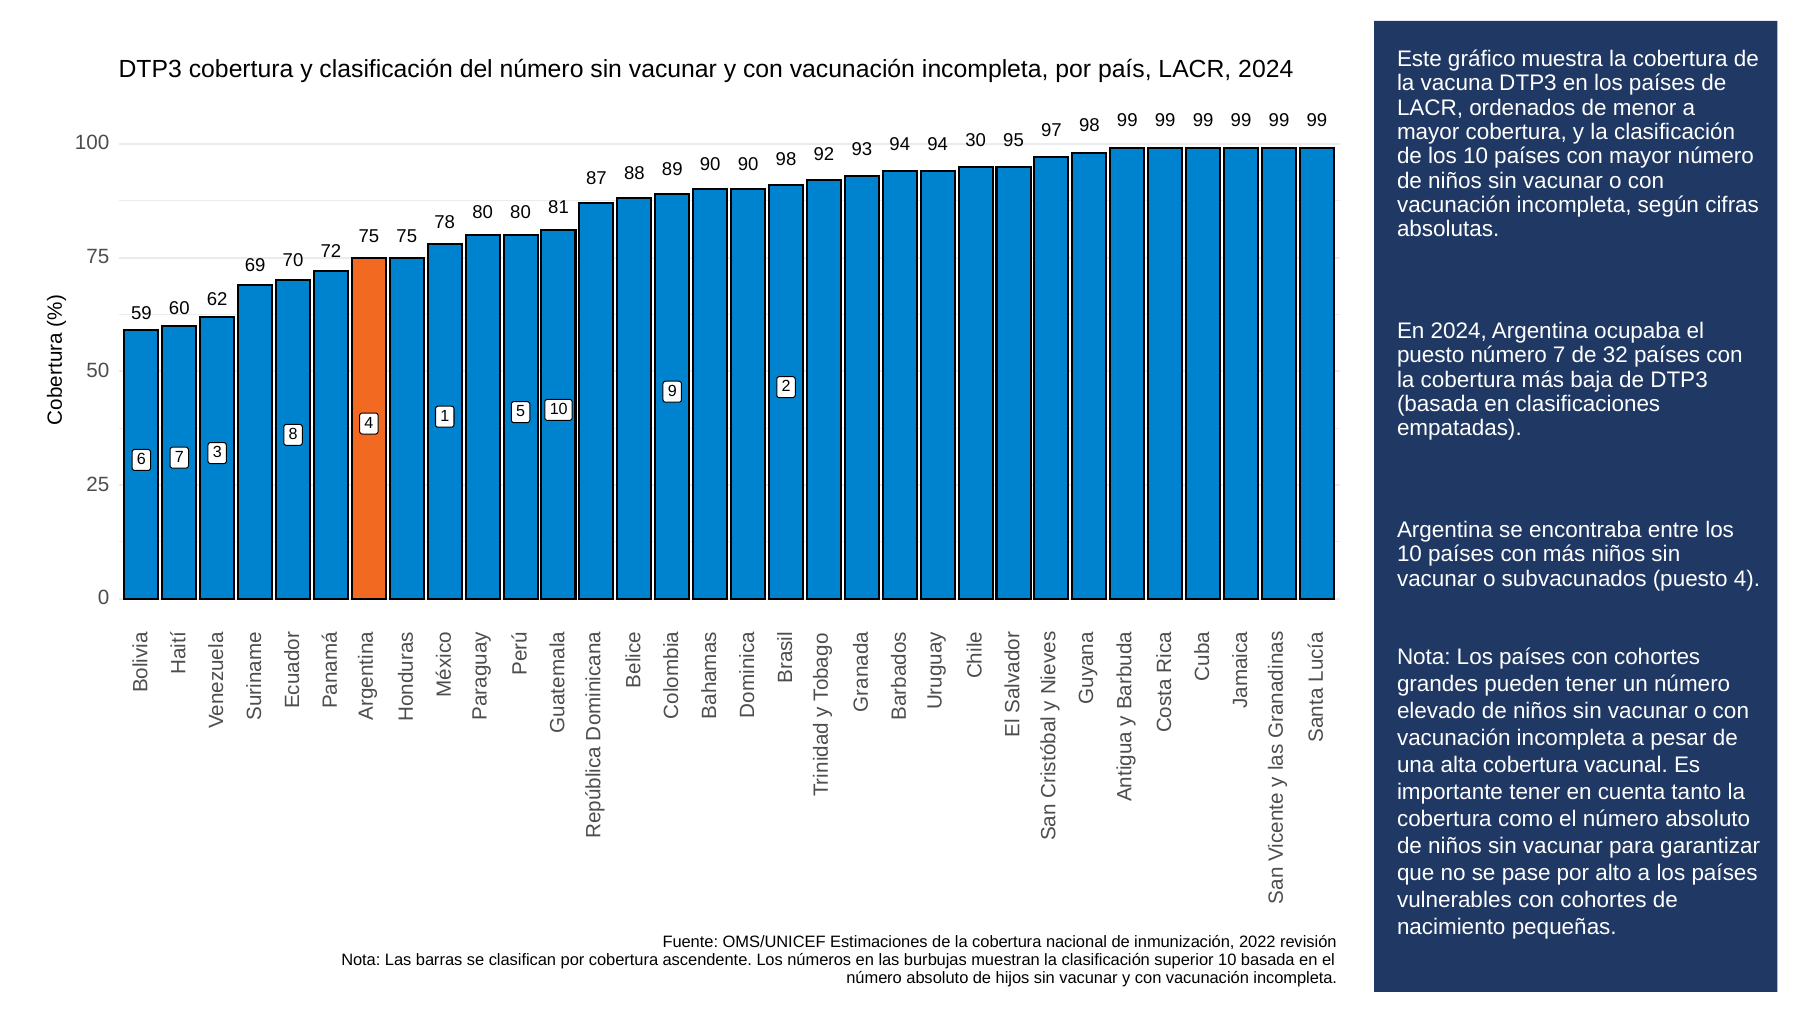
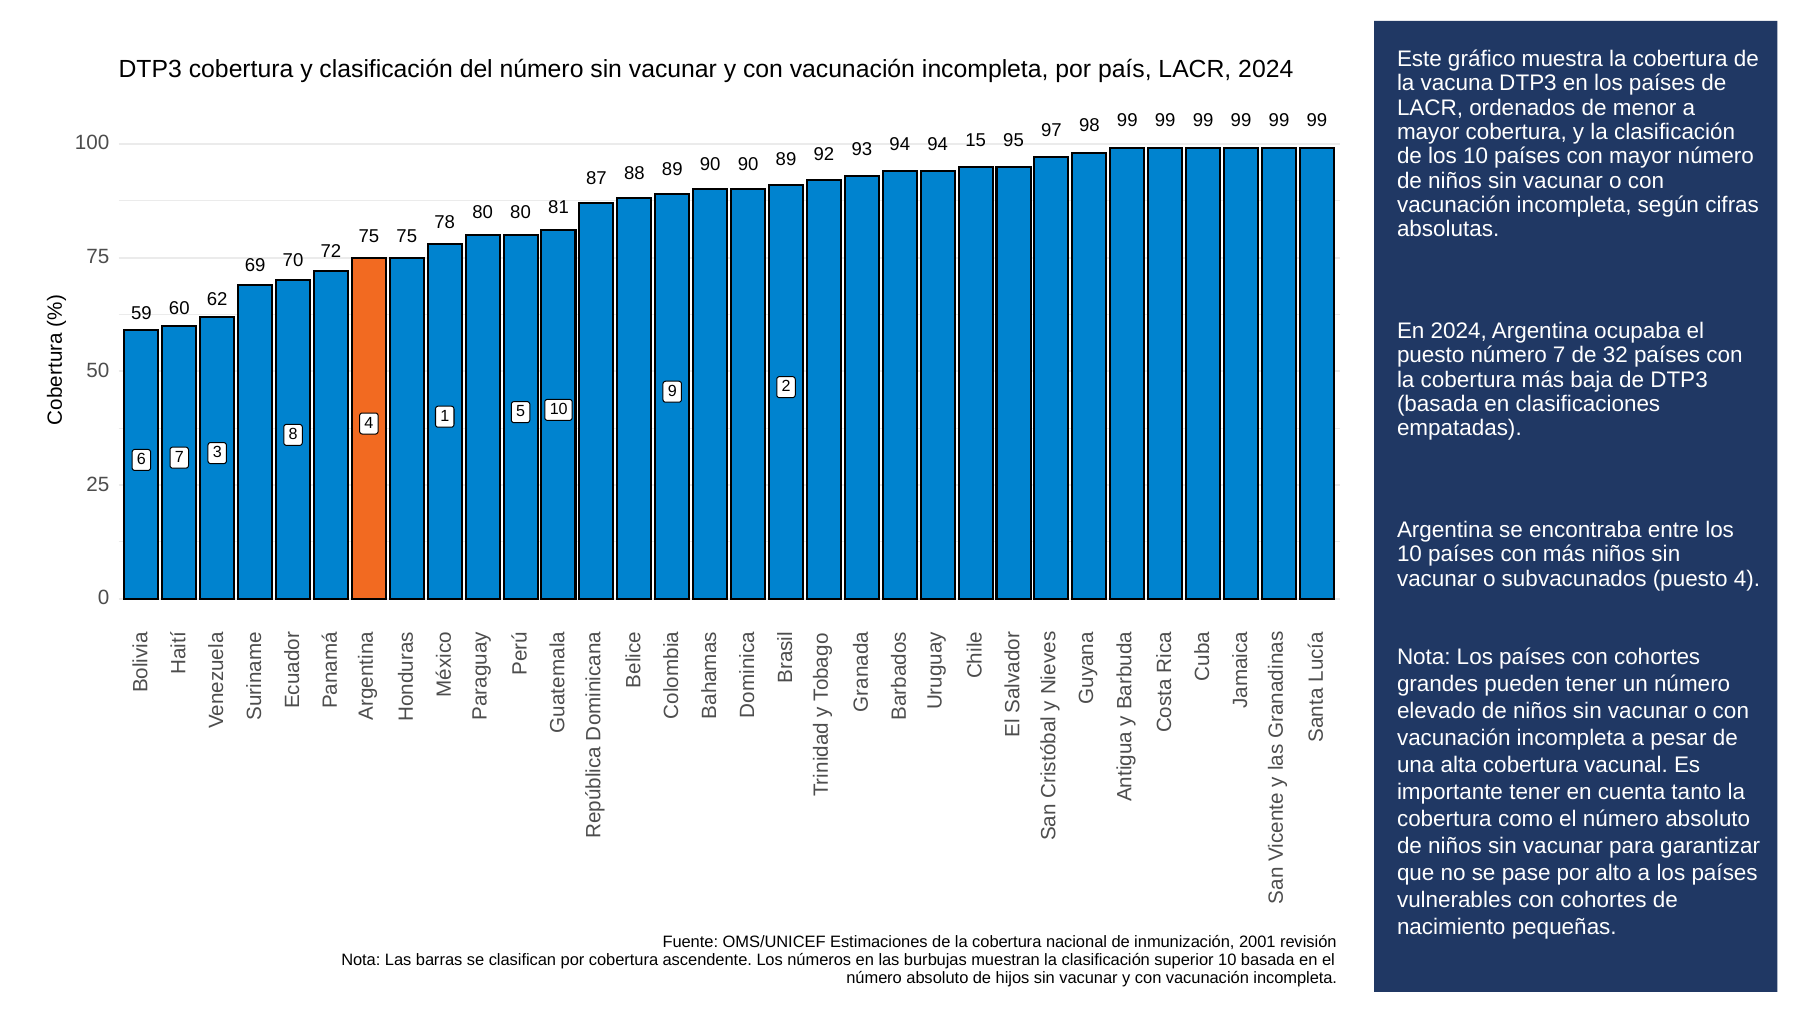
30: 30 -> 15
90 98: 98 -> 89
2022: 2022 -> 2001
